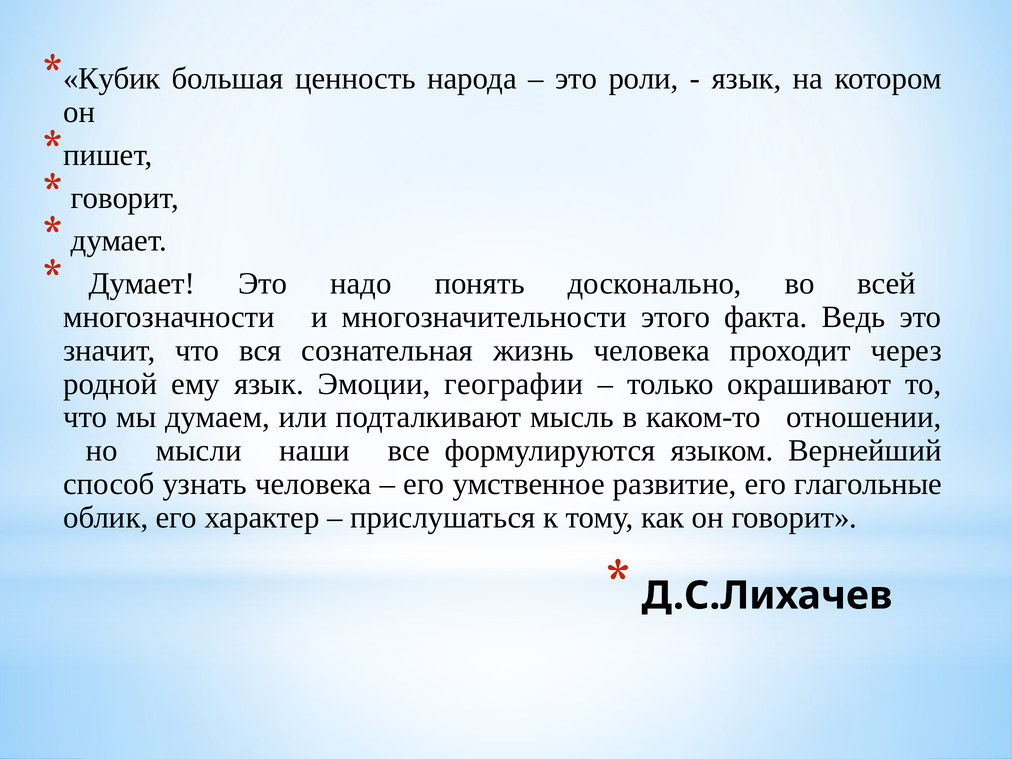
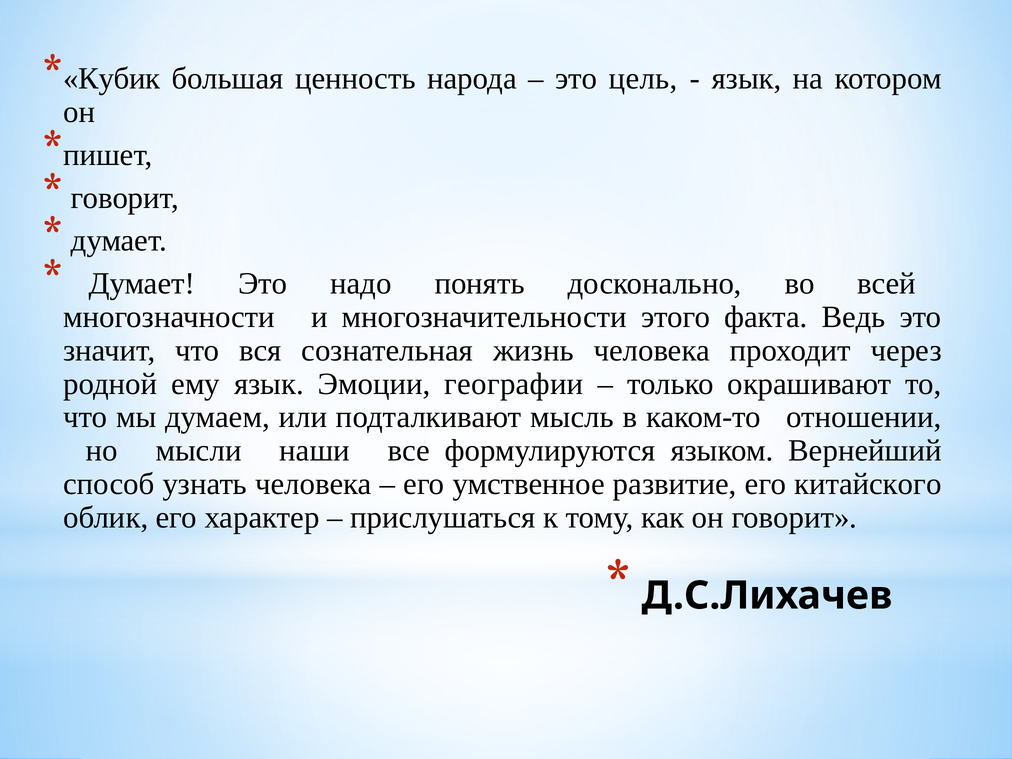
роли: роли -> цель
глагольные: глагольные -> китайского
